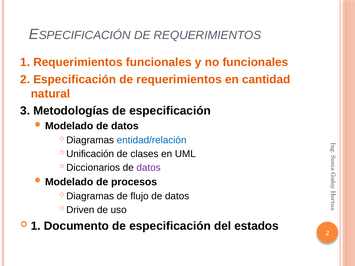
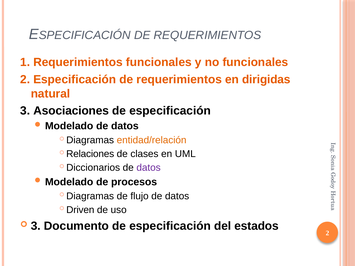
cantidad: cantidad -> dirigidas
Metodologías: Metodologías -> Asociaciones
entidad/relación colour: blue -> orange
Unificación: Unificación -> Relaciones
1 at (36, 226): 1 -> 3
